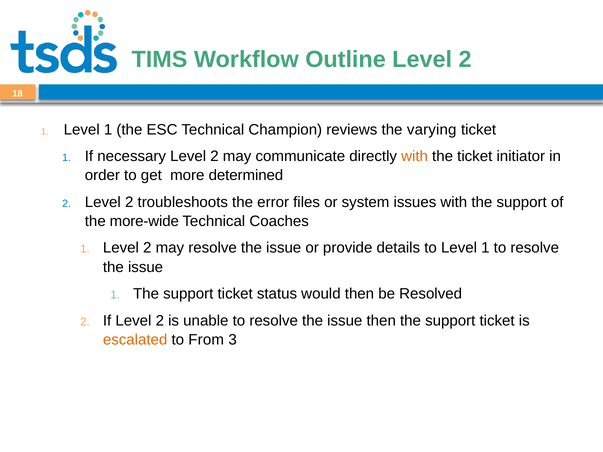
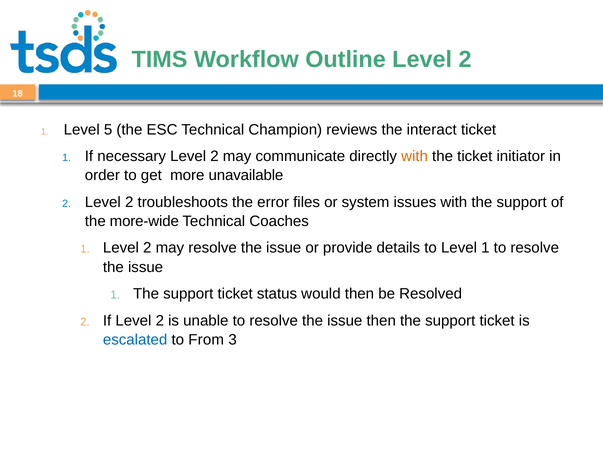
1 Level 1: 1 -> 5
varying: varying -> interact
determined: determined -> unavailable
escalated colour: orange -> blue
